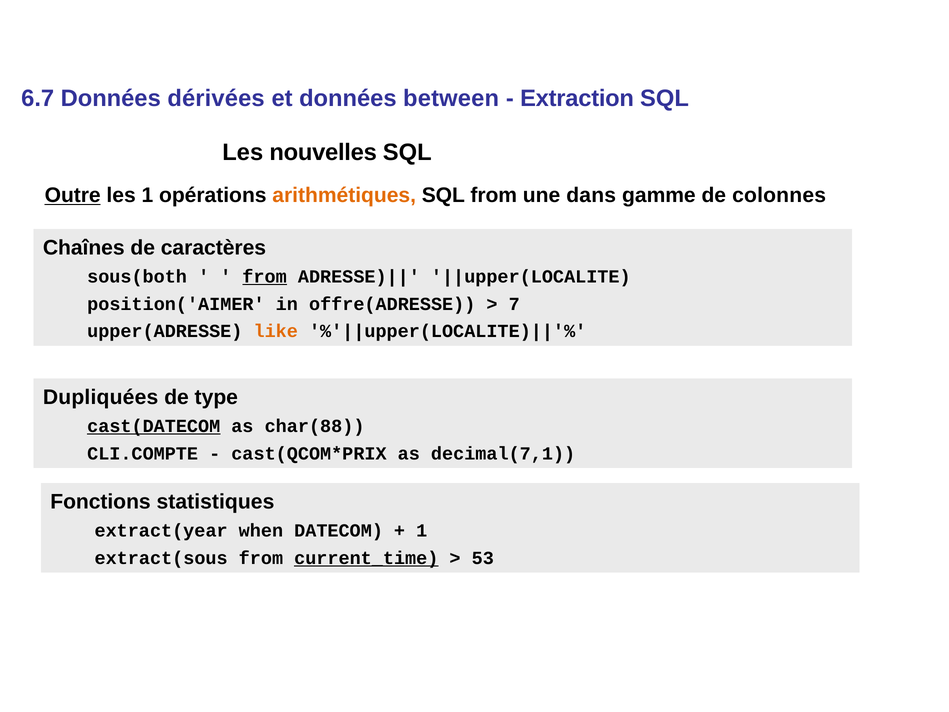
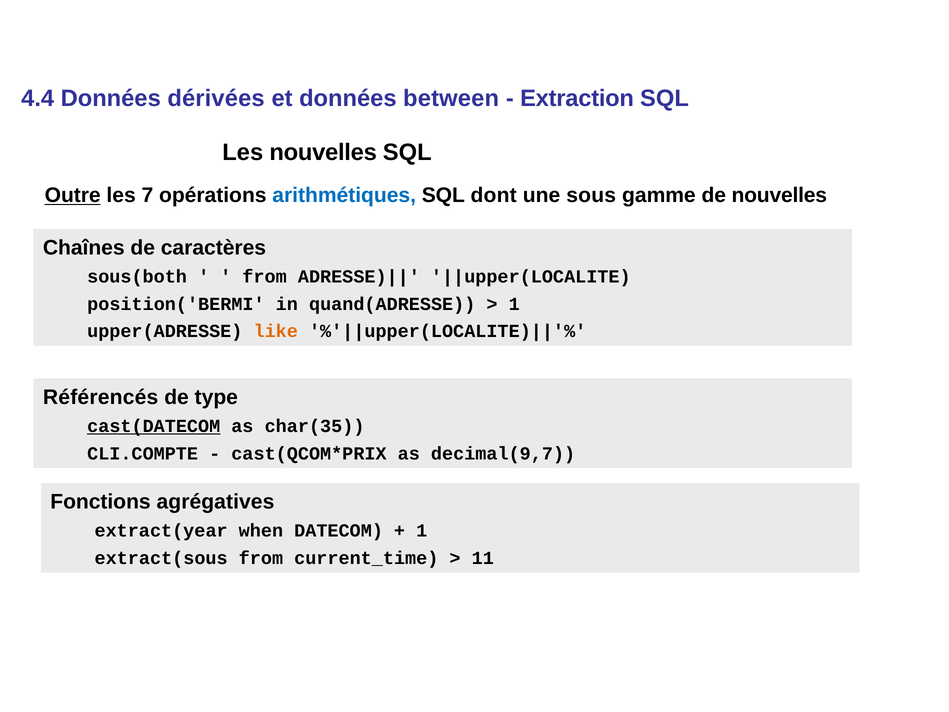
6.7: 6.7 -> 4.4
les 1: 1 -> 7
arithmétiques colour: orange -> blue
SQL from: from -> dont
dans: dans -> sous
de colonnes: colonnes -> nouvelles
from at (265, 276) underline: present -> none
position('AIMER: position('AIMER -> position('BERMI
offre(ADRESSE: offre(ADRESSE -> quand(ADRESSE
7 at (514, 304): 7 -> 1
Dupliquées: Dupliquées -> Référencés
char(88: char(88 -> char(35
decimal(7,1: decimal(7,1 -> decimal(9,7
statistiques: statistiques -> agrégatives
current_time underline: present -> none
53: 53 -> 11
